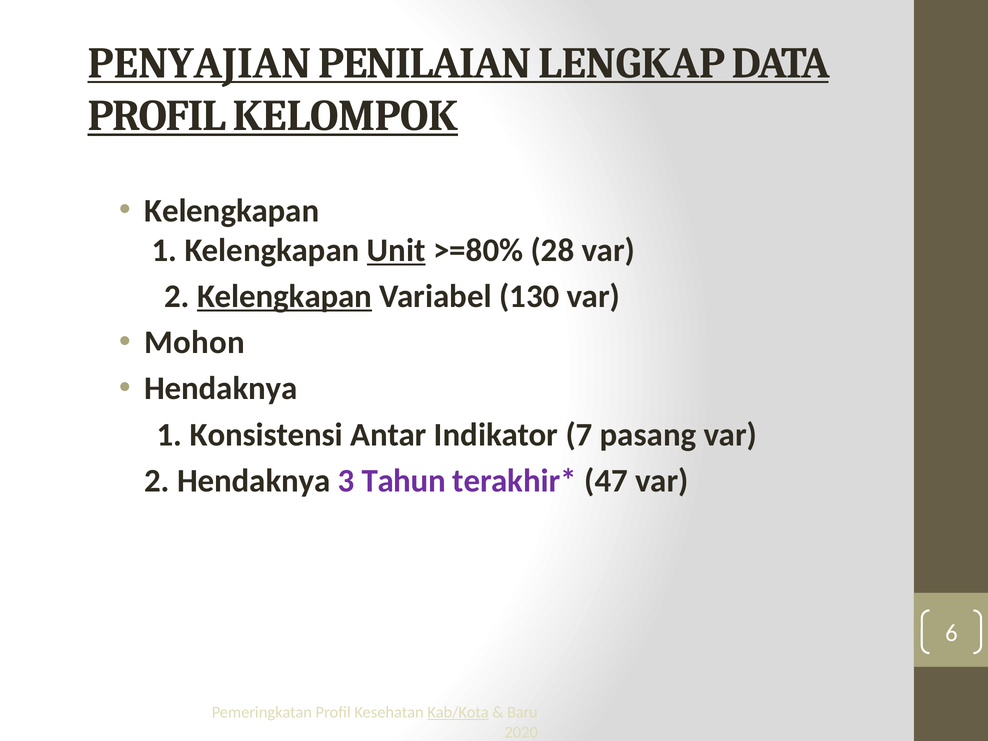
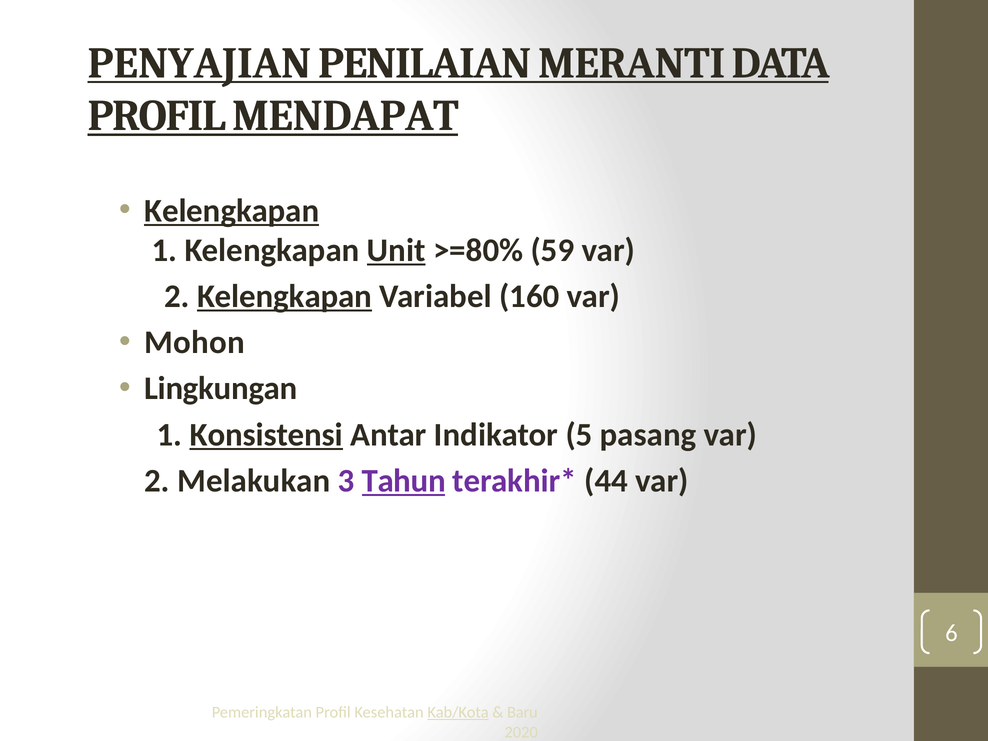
LENGKAP: LENGKAP -> MERANTI
KELOMPOK: KELOMPOK -> MENDAPAT
Kelengkapan at (232, 211) underline: none -> present
28: 28 -> 59
130: 130 -> 160
Hendaknya at (221, 389): Hendaknya -> Lingkungan
Konsistensi underline: none -> present
7: 7 -> 5
2 Hendaknya: Hendaknya -> Melakukan
Tahun underline: none -> present
47: 47 -> 44
